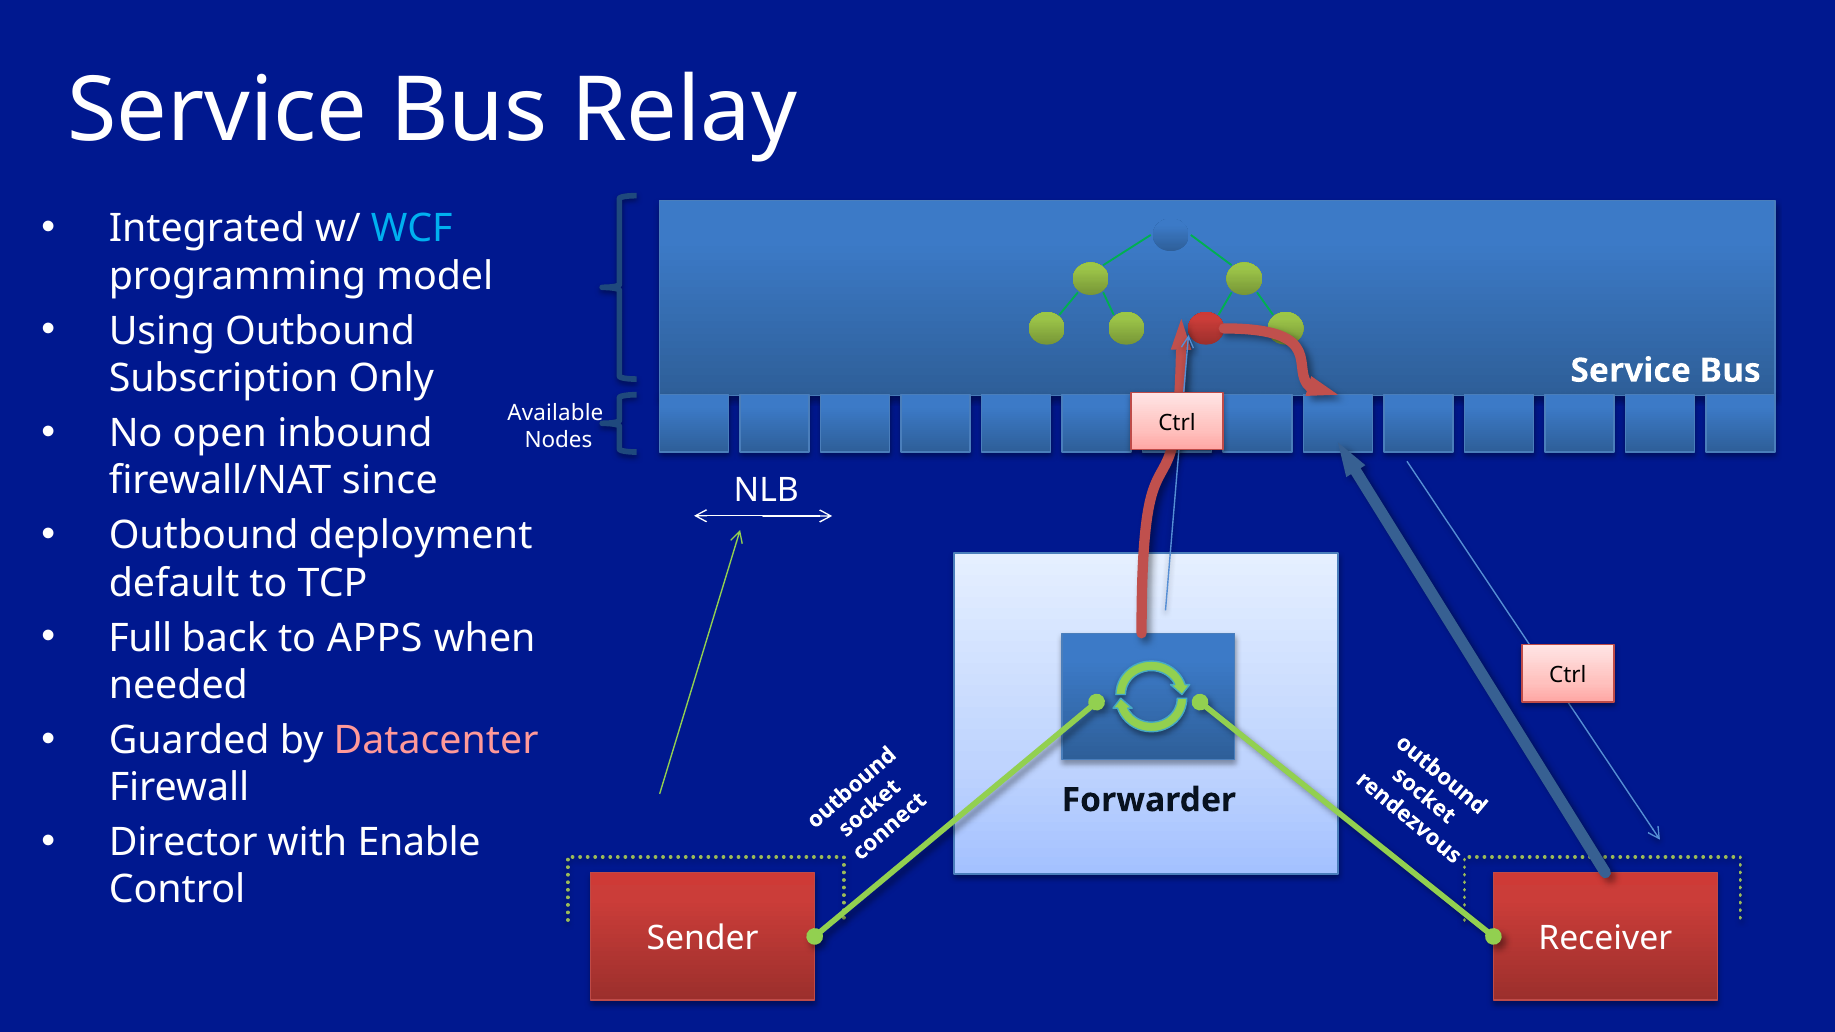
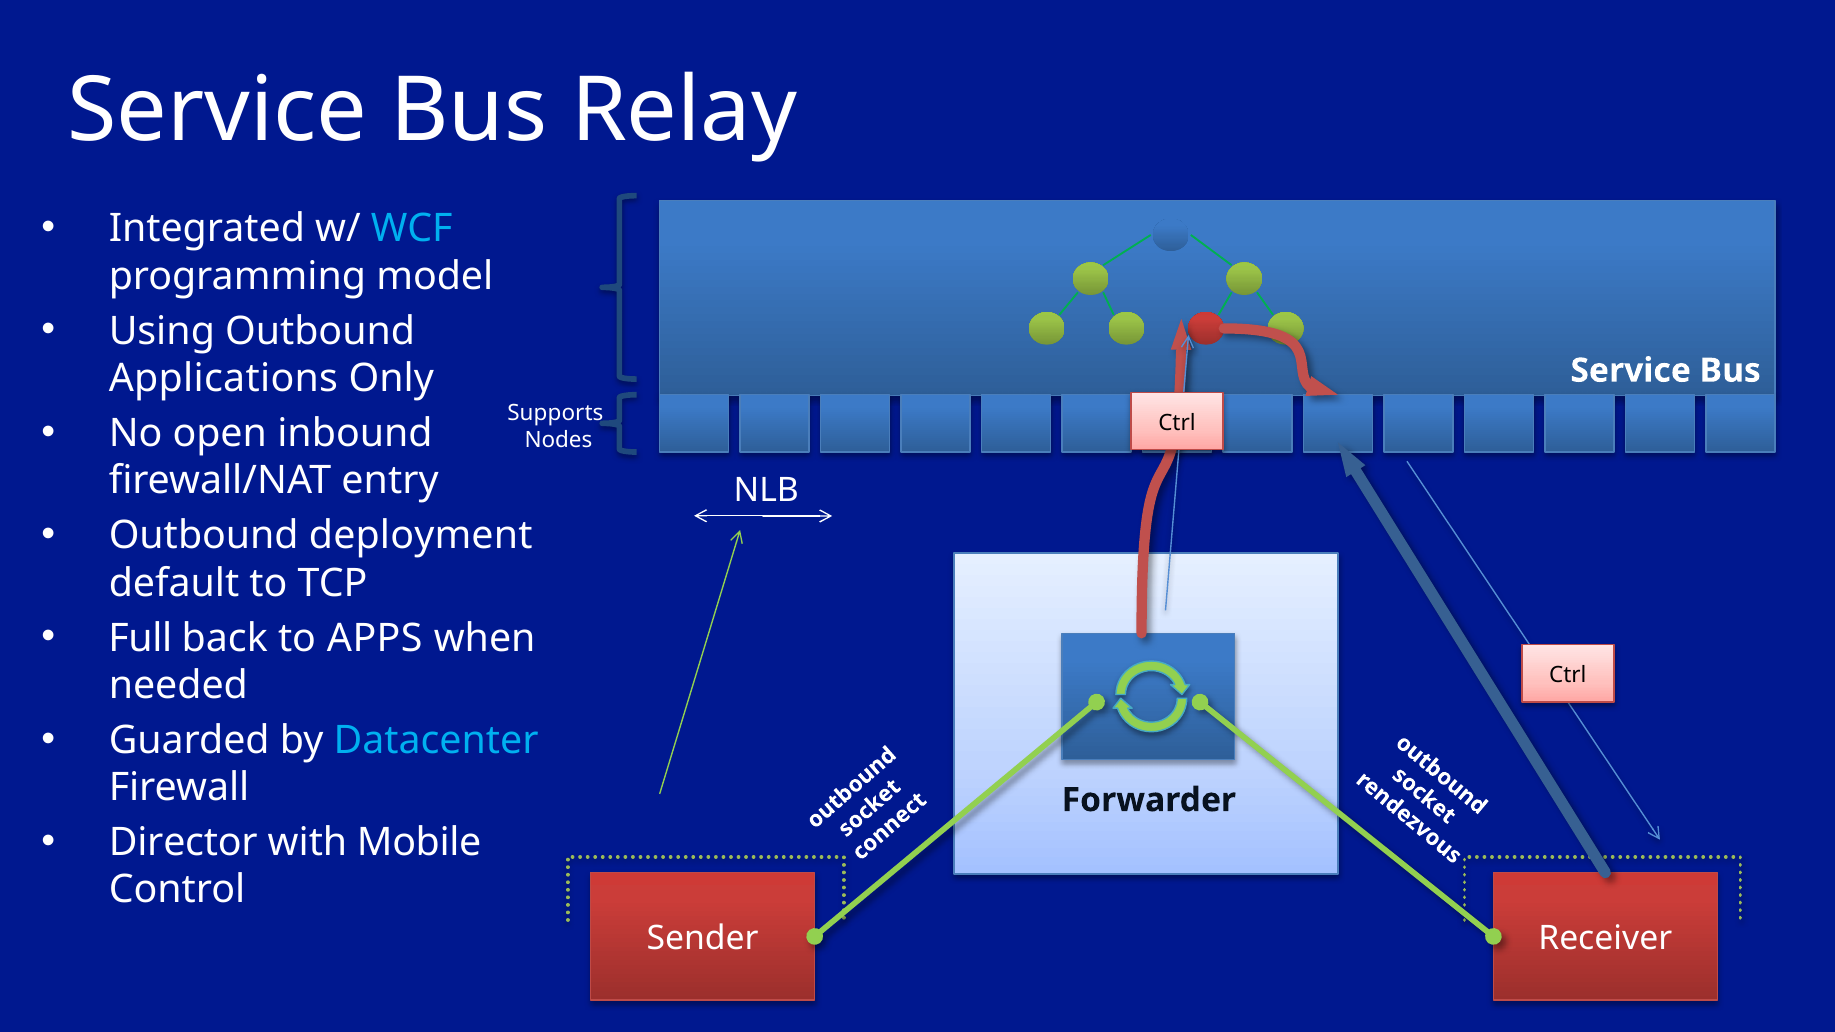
Subscription: Subscription -> Applications
Available: Available -> Supports
since: since -> entry
Datacenter colour: pink -> light blue
Enable: Enable -> Mobile
